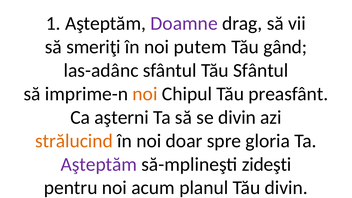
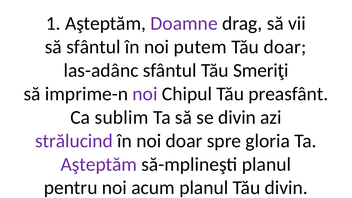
să smeriţi: smeriţi -> sfântul
Tău gând: gând -> doar
Tău Sfântul: Sfântul -> Smeriţi
noi at (145, 94) colour: orange -> purple
aşterni: aşterni -> sublim
strălucind colour: orange -> purple
să-mplineşti zideşti: zideşti -> planul
